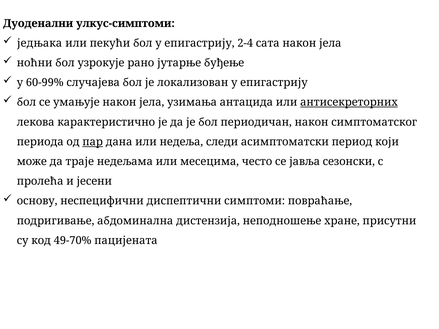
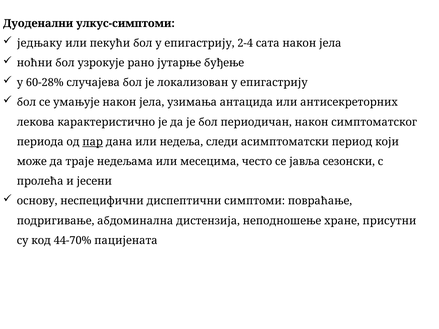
једњака: једњака -> једњаку
60-99%: 60-99% -> 60-28%
антисекреторних underline: present -> none
49-70%: 49-70% -> 44-70%
